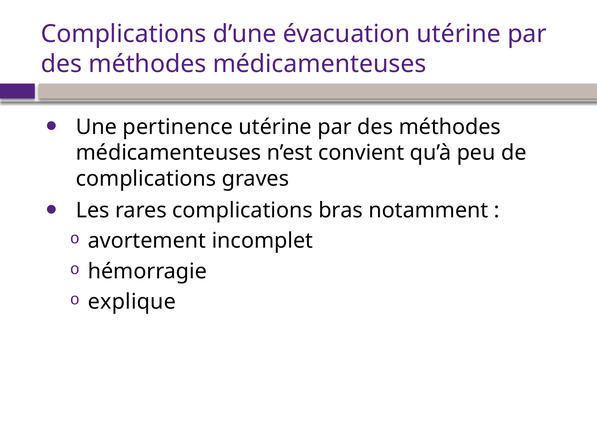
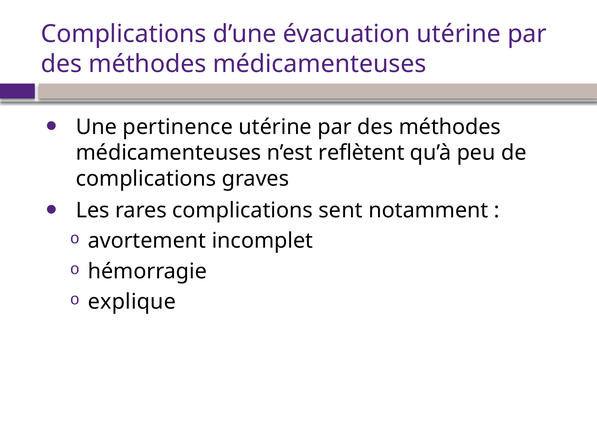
convient: convient -> reflètent
bras: bras -> sent
